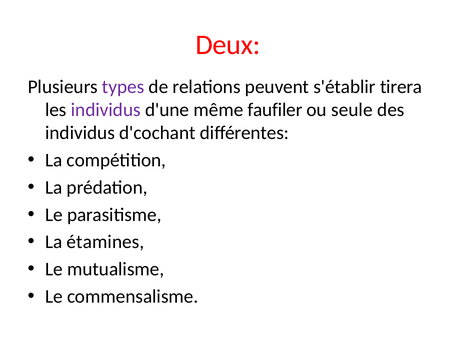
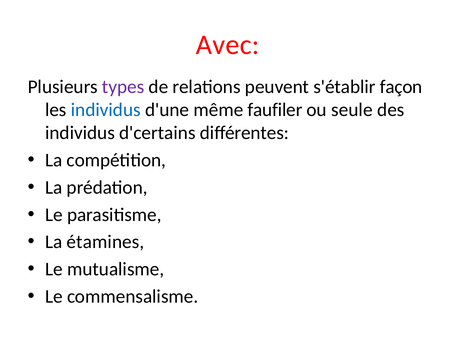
Deux: Deux -> Avec
tirera: tirera -> façon
individus at (106, 110) colour: purple -> blue
d'cochant: d'cochant -> d'certains
